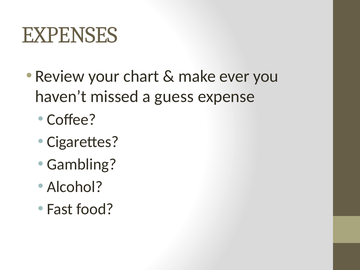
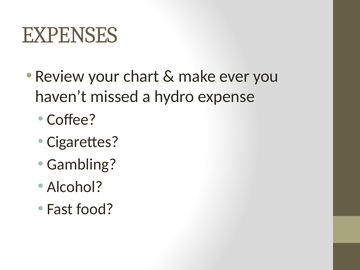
guess: guess -> hydro
